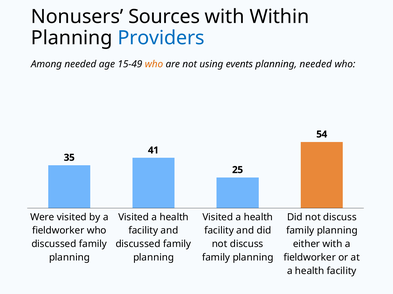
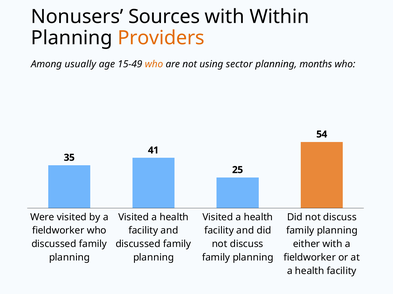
Providers colour: blue -> orange
Among needed: needed -> usually
events: events -> sector
planning needed: needed -> months
